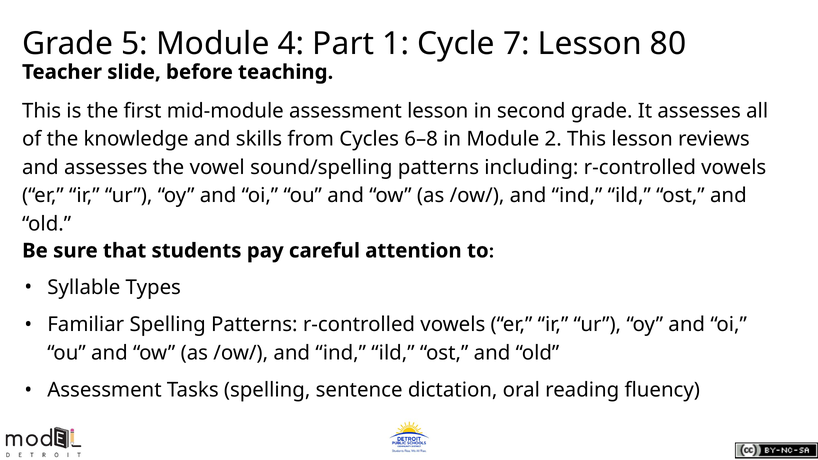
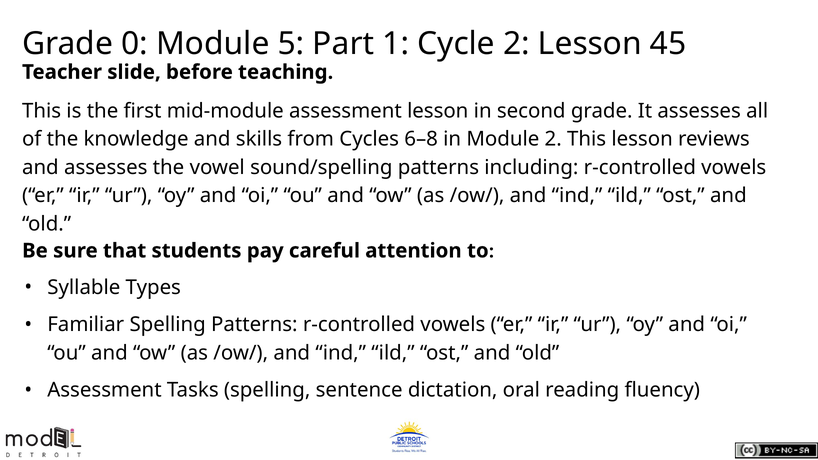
5: 5 -> 0
4: 4 -> 5
Cycle 7: 7 -> 2
80: 80 -> 45
